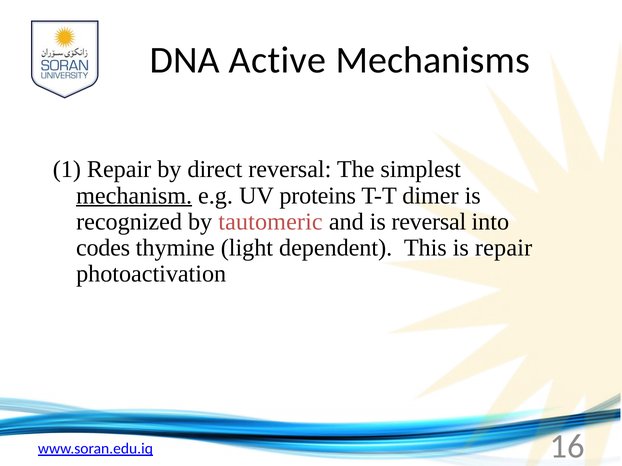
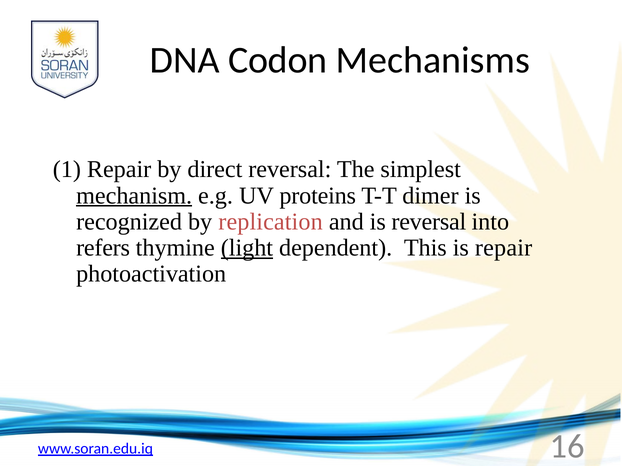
Active: Active -> Codon
tautomeric: tautomeric -> replication
codes: codes -> refers
light underline: none -> present
